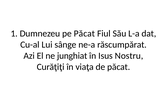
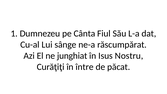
pe Păcat: Păcat -> Cânta
viaţa: viaţa -> între
